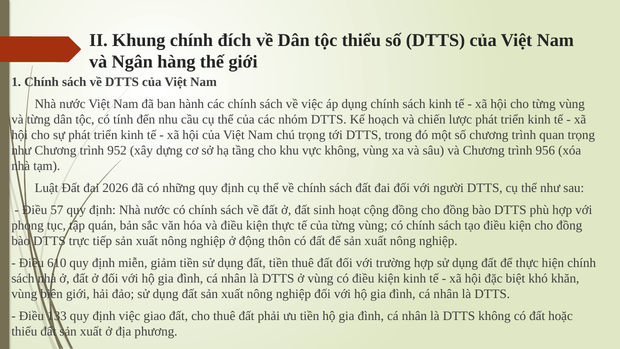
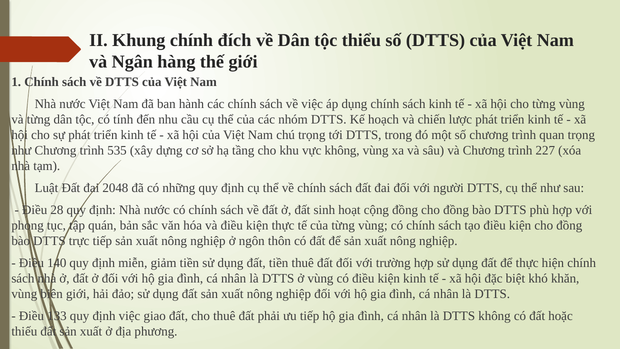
952: 952 -> 535
956: 956 -> 227
2026: 2026 -> 2048
57: 57 -> 28
động: động -> ngôn
610: 610 -> 140
ưu tiền: tiền -> tiếp
